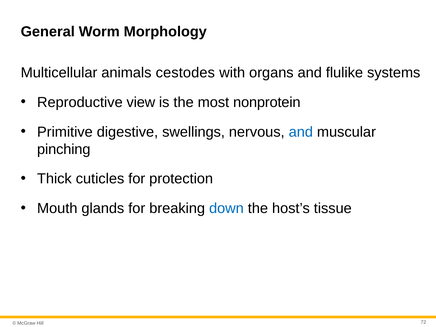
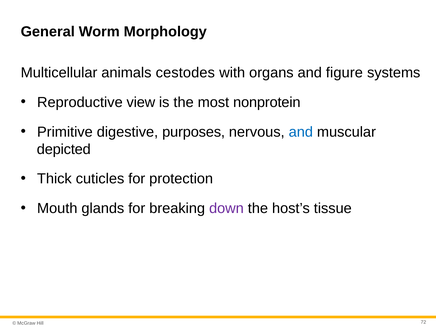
flulike: flulike -> figure
swellings: swellings -> purposes
pinching: pinching -> depicted
down colour: blue -> purple
